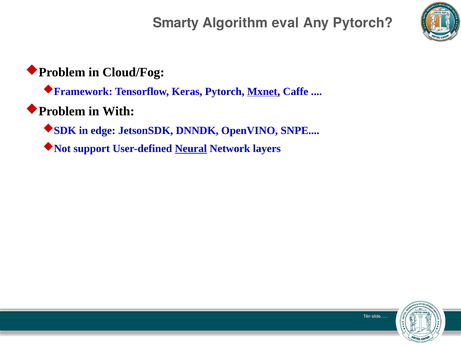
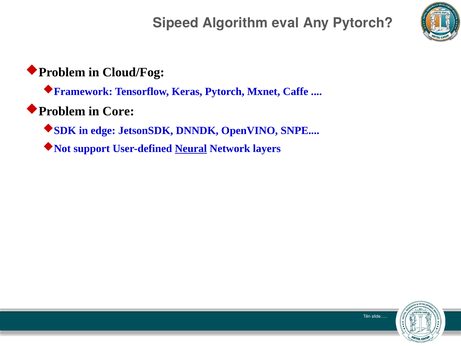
Smarty: Smarty -> Sipeed
Mxnet underline: present -> none
With: With -> Core
